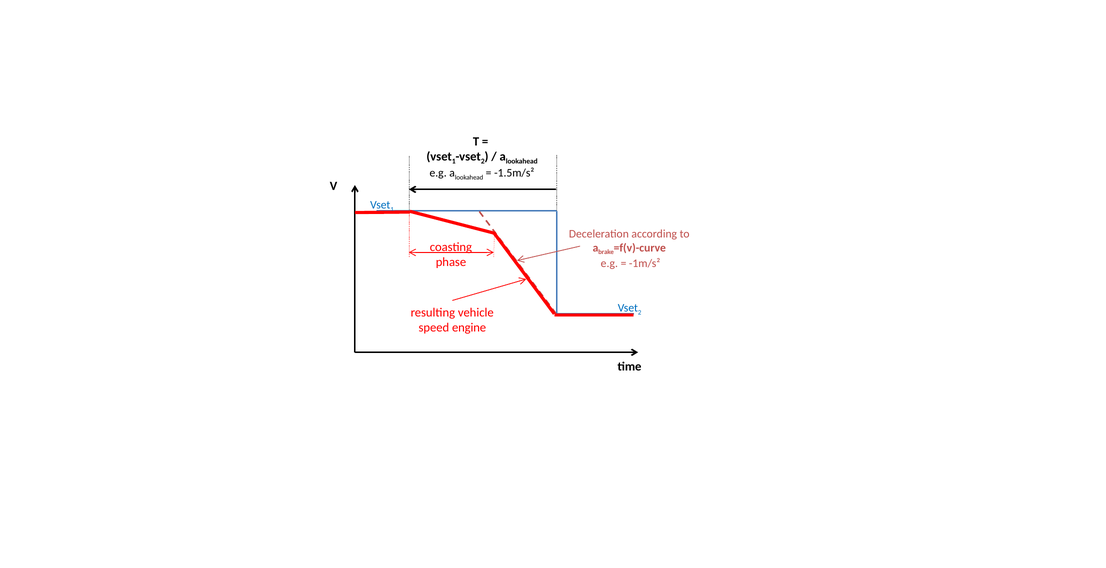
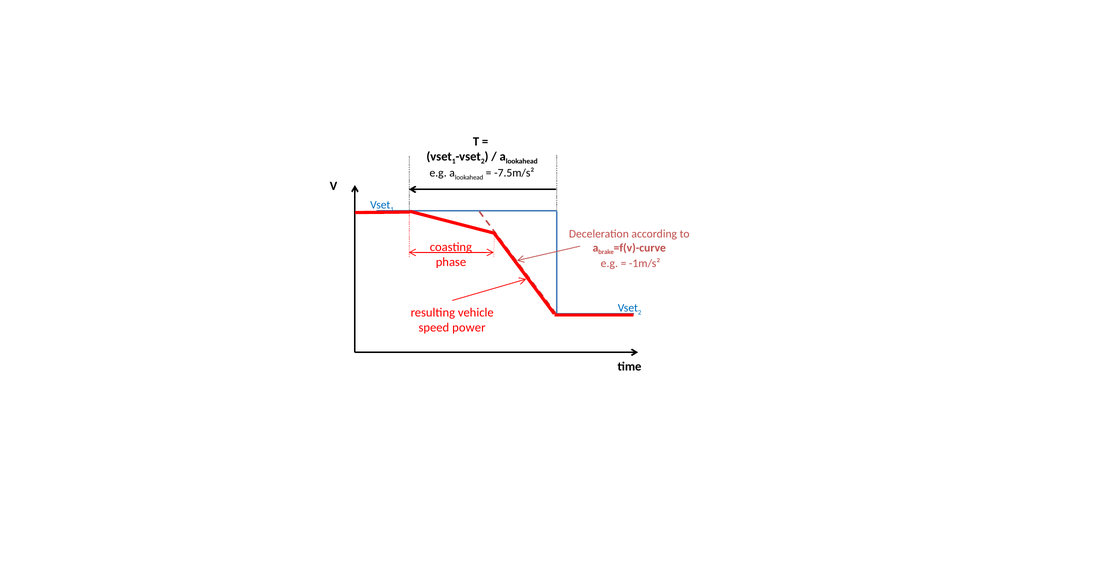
-1.5m/s²: -1.5m/s² -> -7.5m/s²
engine: engine -> power
